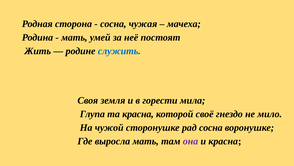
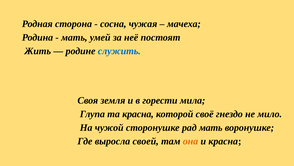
рад сосна: сосна -> мать
выросла мать: мать -> своей
она colour: purple -> orange
